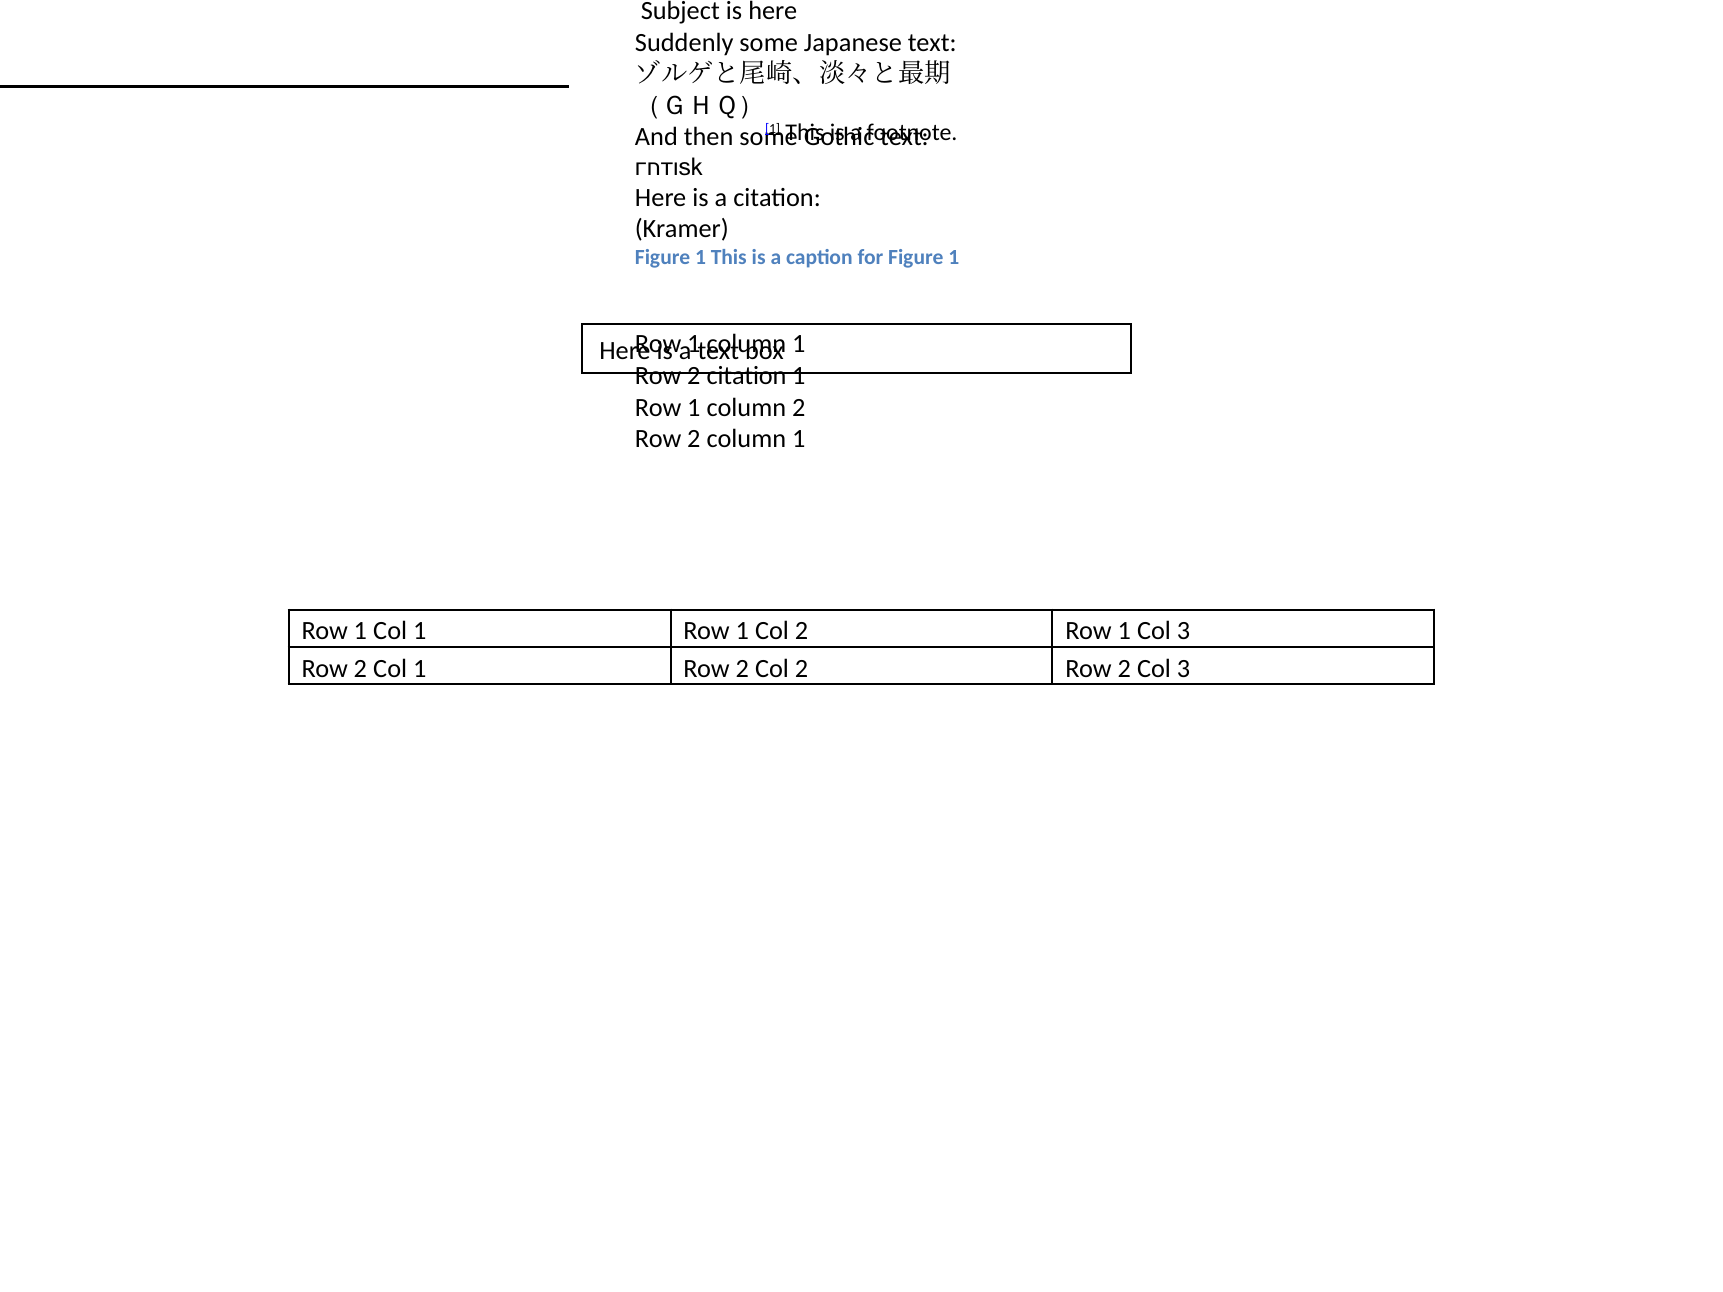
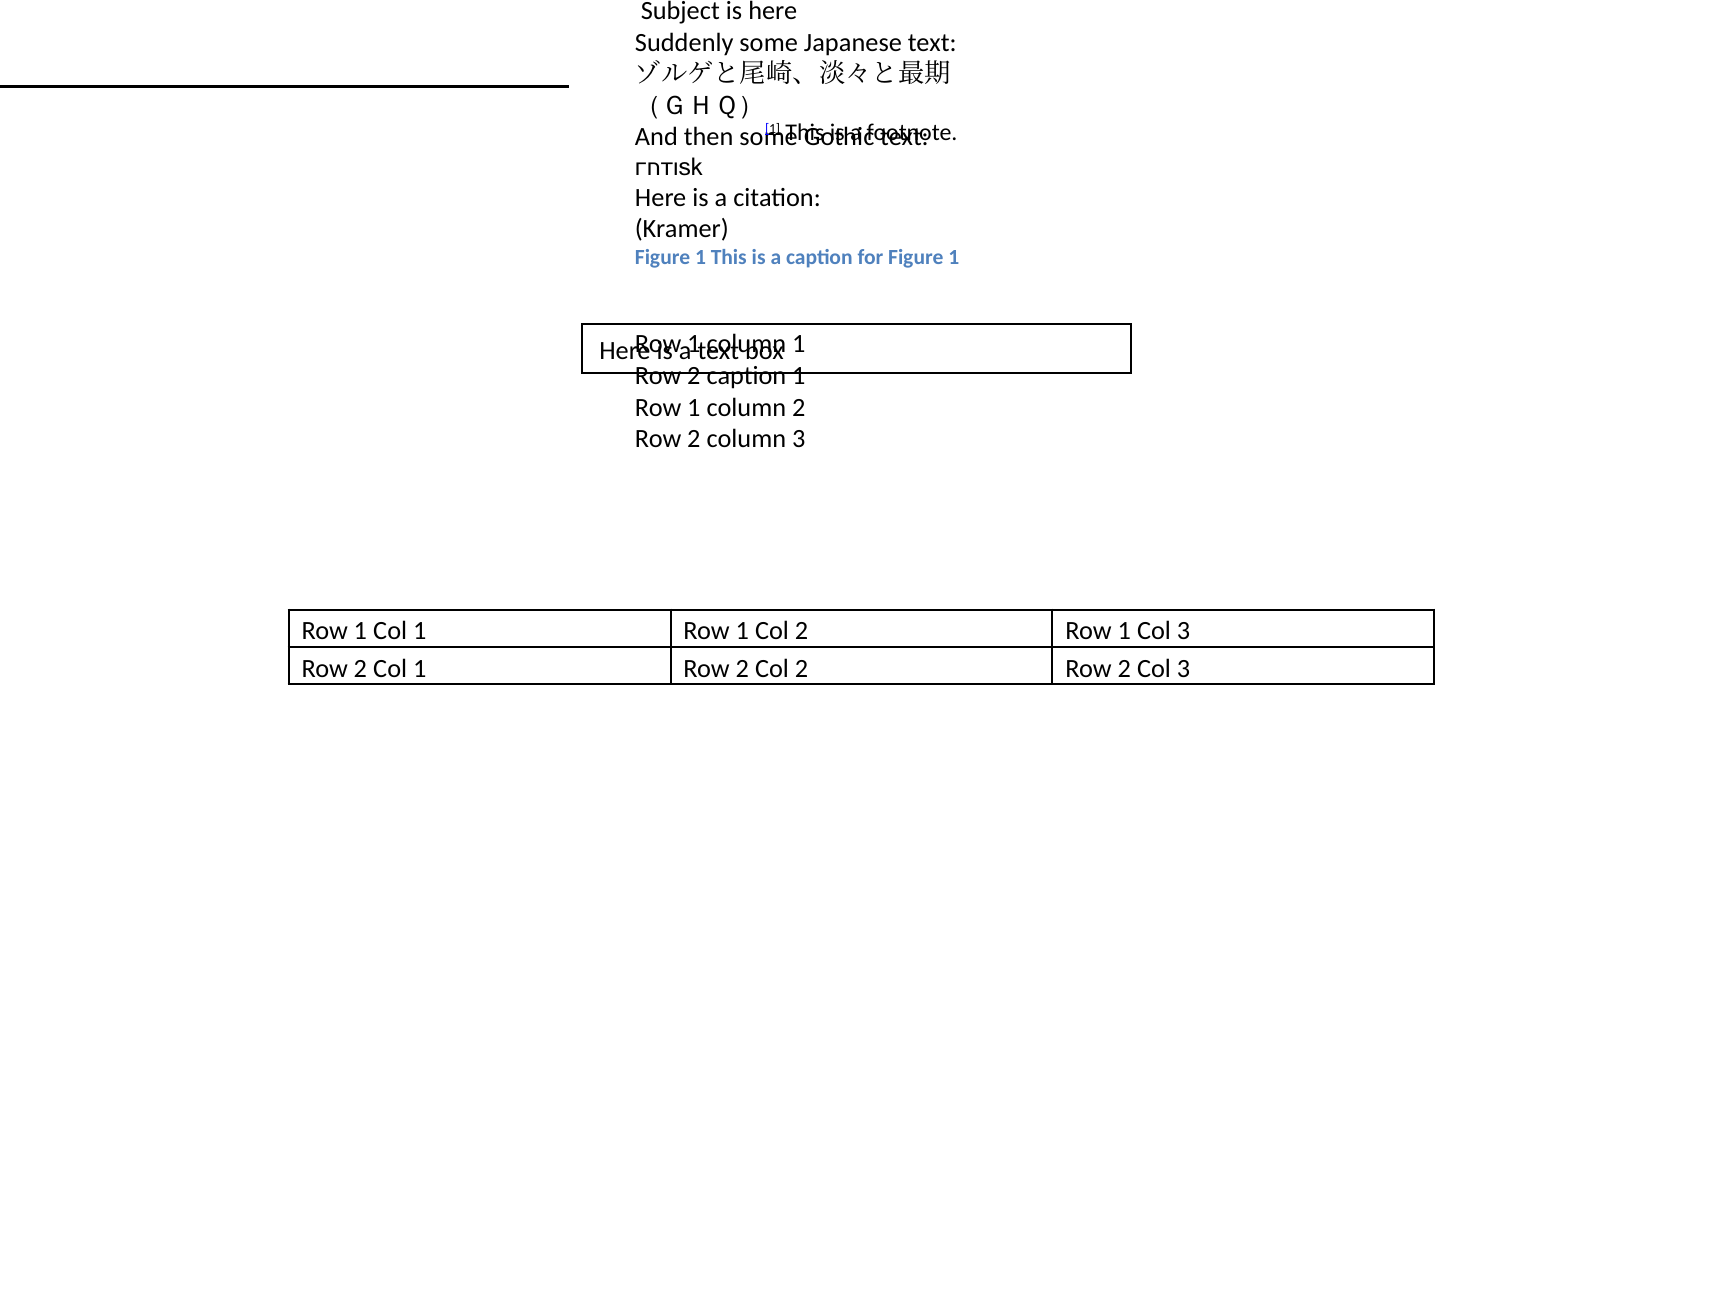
2 citation: citation -> caption
2 column 1: 1 -> 3
